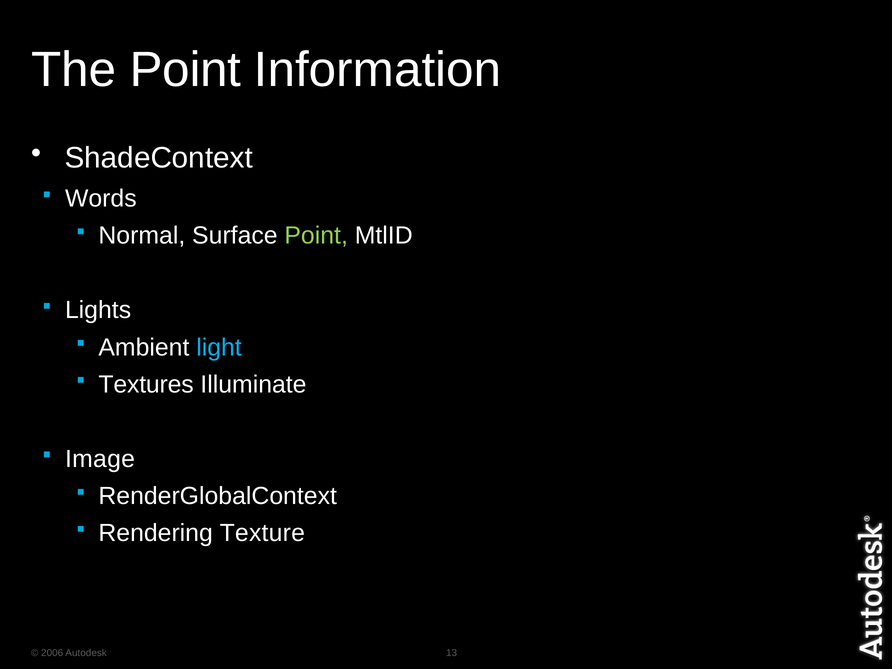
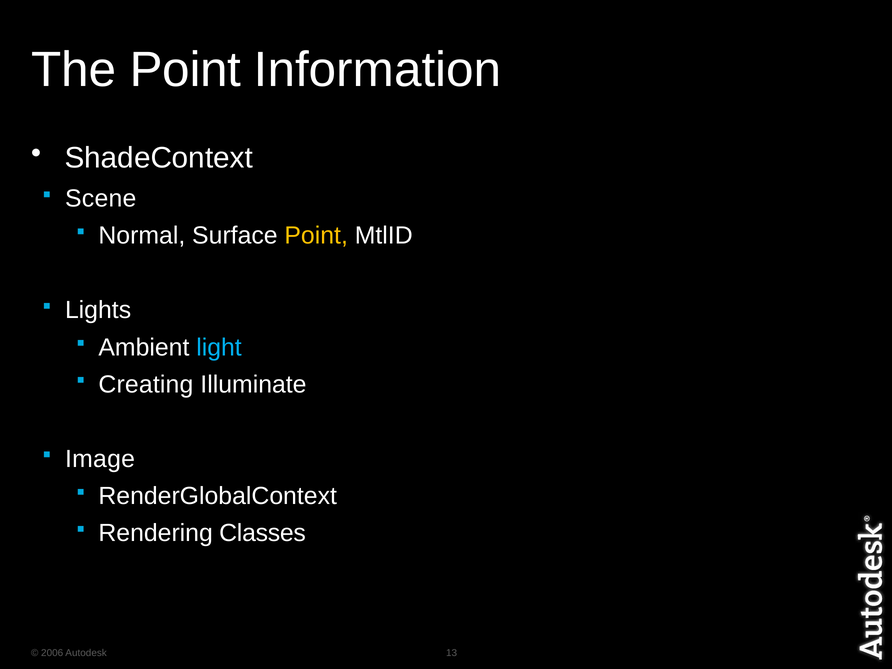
Words: Words -> Scene
Point at (316, 236) colour: light green -> yellow
Textures: Textures -> Creating
Texture: Texture -> Classes
